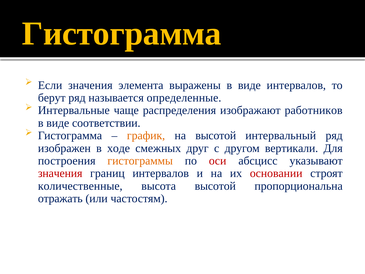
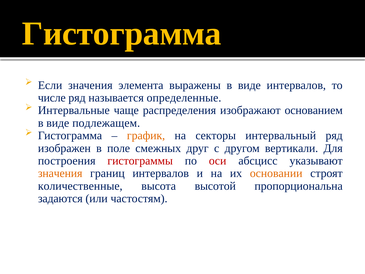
берут: берут -> числе
работников: работников -> основанием
соответствии: соответствии -> подлежащем
на высотой: высотой -> секторы
ходе: ходе -> поле
гистограммы colour: orange -> red
значения at (60, 173) colour: red -> orange
основании colour: red -> orange
отражать: отражать -> задаются
